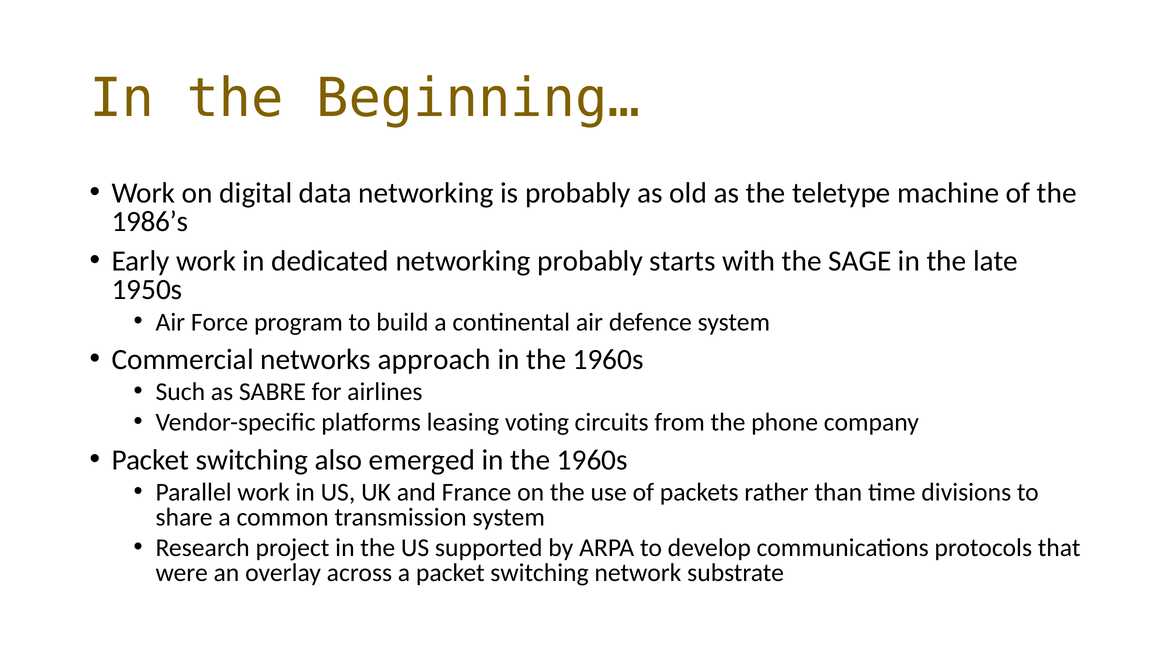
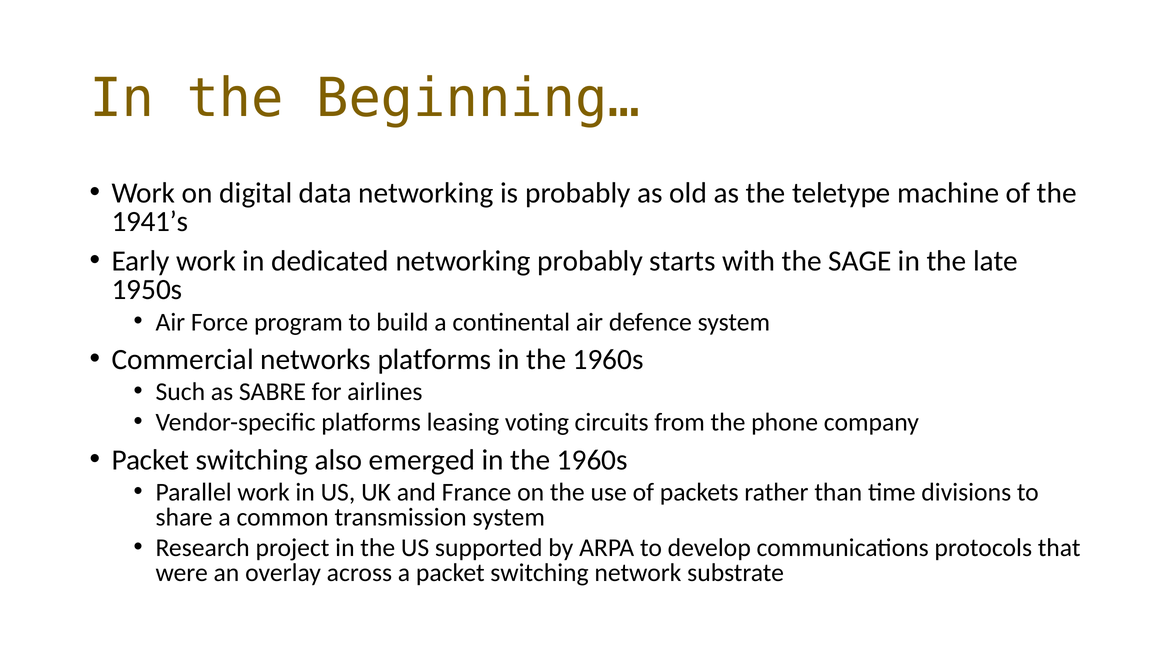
1986’s: 1986’s -> 1941’s
networks approach: approach -> platforms
